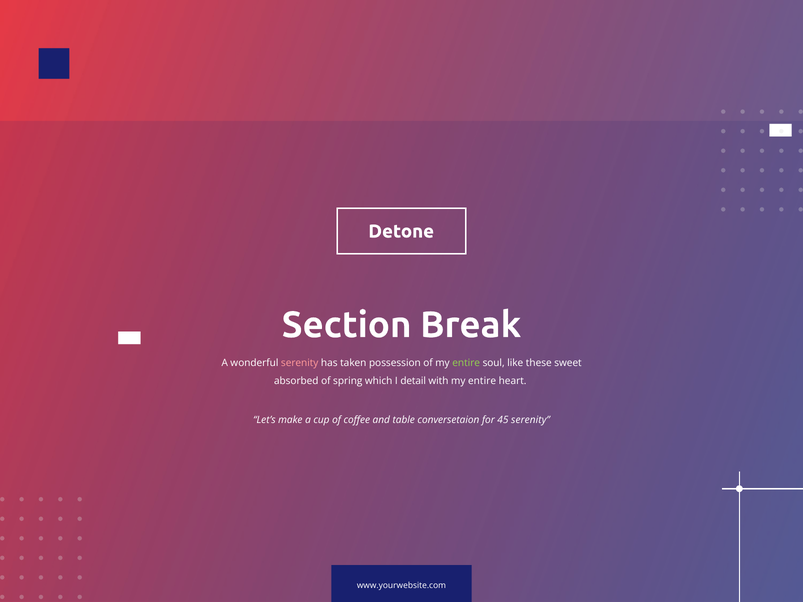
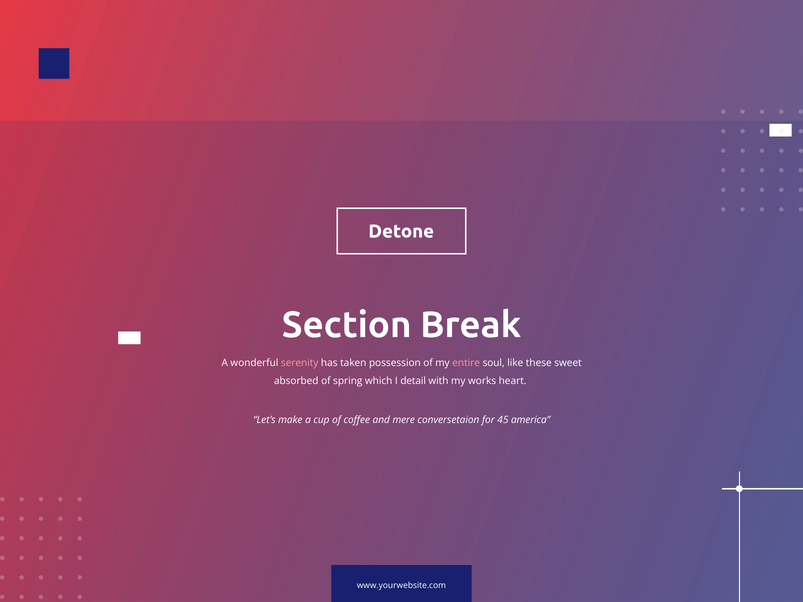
entire at (466, 363) colour: light green -> pink
with my entire: entire -> works
table: table -> mere
45 serenity: serenity -> america
